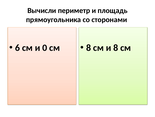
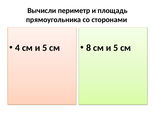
6: 6 -> 4
0 at (45, 48): 0 -> 5
8 см и 8: 8 -> 5
